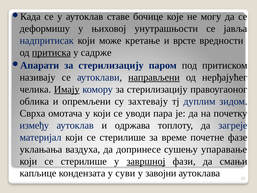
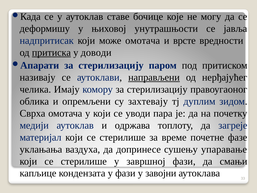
може кретање: кретање -> омотача
садрже: садрже -> доводи
Имају underline: present -> none
између: између -> медији
завршној underline: present -> none
у суви: суви -> фази
